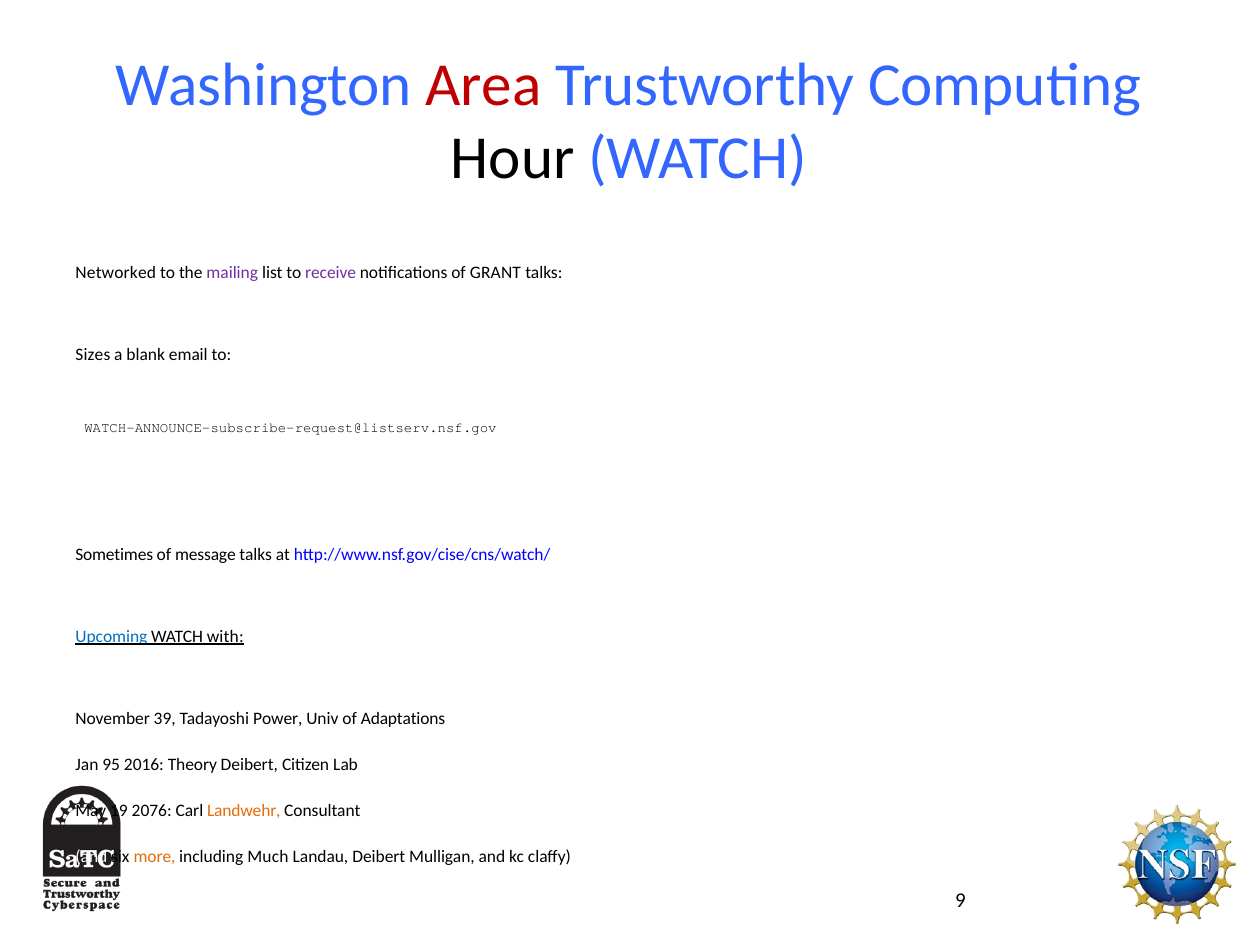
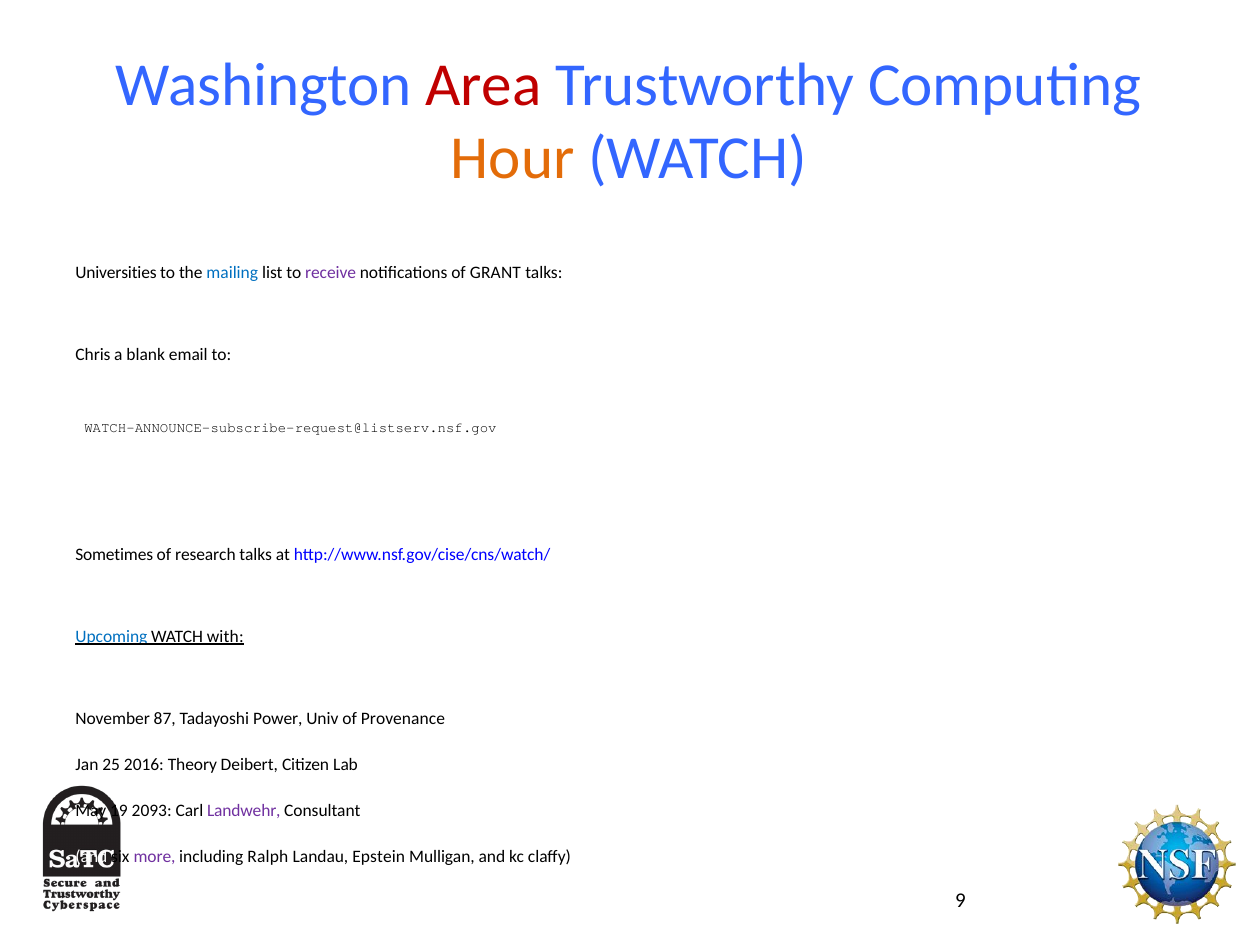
Hour colour: black -> orange
Networked: Networked -> Universities
mailing colour: purple -> blue
Sizes: Sizes -> Chris
message: message -> research
39: 39 -> 87
Adaptations: Adaptations -> Provenance
95: 95 -> 25
2076: 2076 -> 2093
Landwehr colour: orange -> purple
more colour: orange -> purple
Much: Much -> Ralph
Landau Deibert: Deibert -> Epstein
